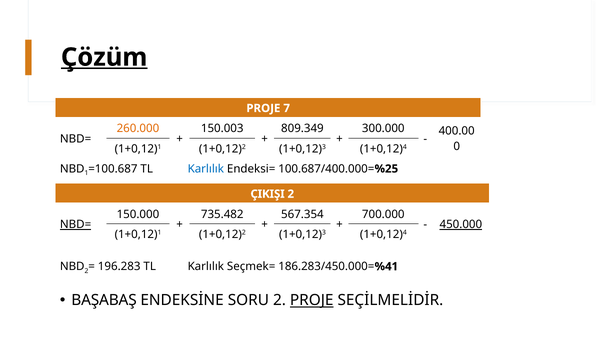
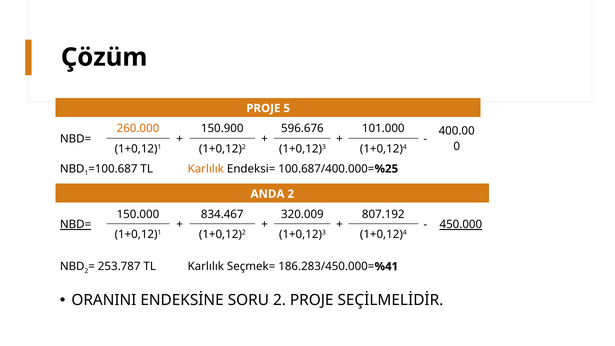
Çözüm underline: present -> none
7: 7 -> 5
150.003: 150.003 -> 150.900
809.349: 809.349 -> 596.676
300.000: 300.000 -> 101.000
Karlılık at (206, 169) colour: blue -> orange
ÇIKIŞI: ÇIKIŞI -> ANDA
735.482: 735.482 -> 834.467
567.354: 567.354 -> 320.009
700.000: 700.000 -> 807.192
196.283: 196.283 -> 253.787
BAŞABAŞ: BAŞABAŞ -> ORANINI
PROJE at (312, 300) underline: present -> none
